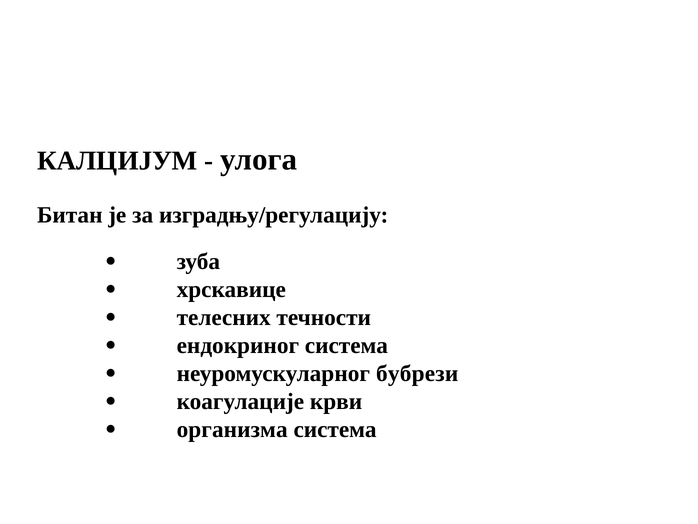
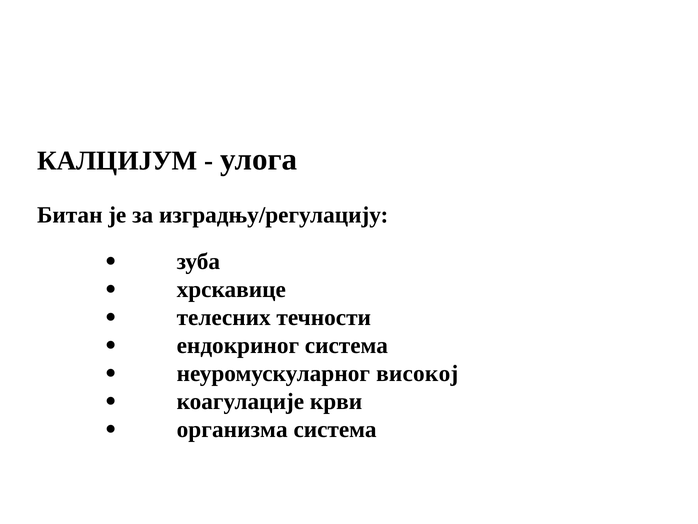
бубрези: бубрези -> високој
